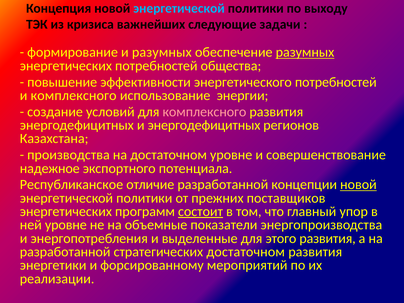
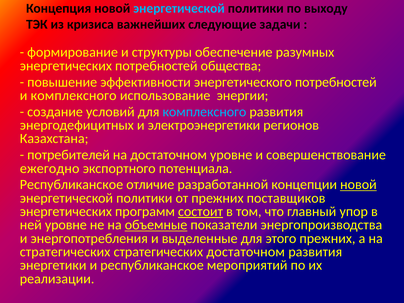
и разумных: разумных -> структуры
разумных at (305, 52) underline: present -> none
комплексного at (204, 112) colour: pink -> light blue
и энергодефицитных: энергодефицитных -> электроэнергетики
производства: производства -> потребителей
надежное: надежное -> ежегодно
объемные underline: none -> present
этого развития: развития -> прежних
разработанной at (65, 252): разработанной -> стратегических
и форсированному: форсированному -> республиканское
